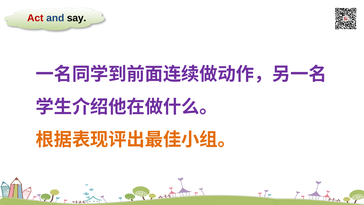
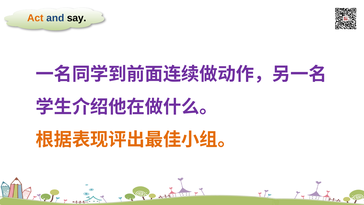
Act colour: red -> orange
